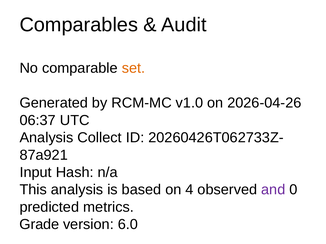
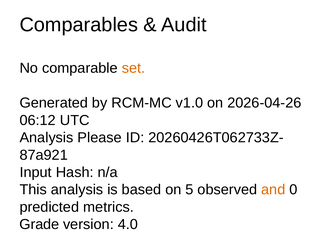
06:37: 06:37 -> 06:12
Collect: Collect -> Please
4: 4 -> 5
and colour: purple -> orange
6.0: 6.0 -> 4.0
